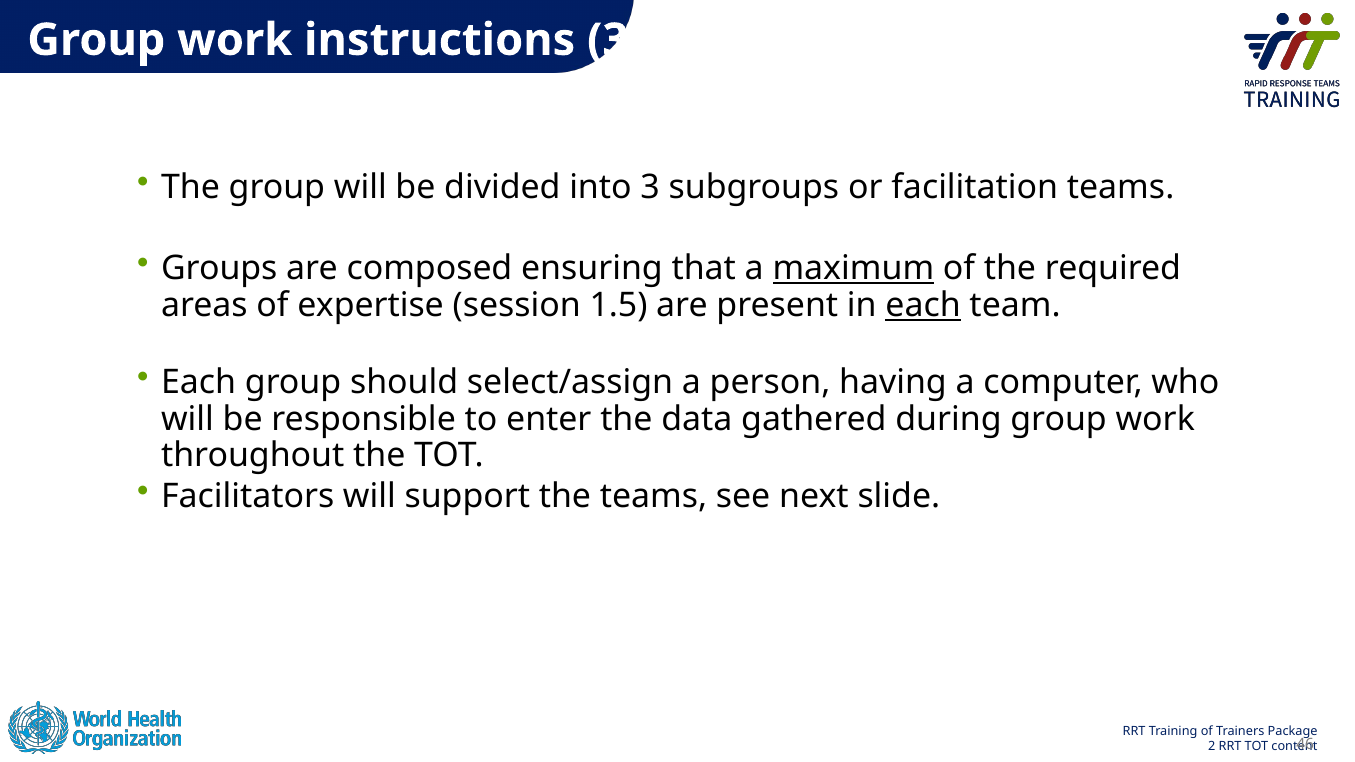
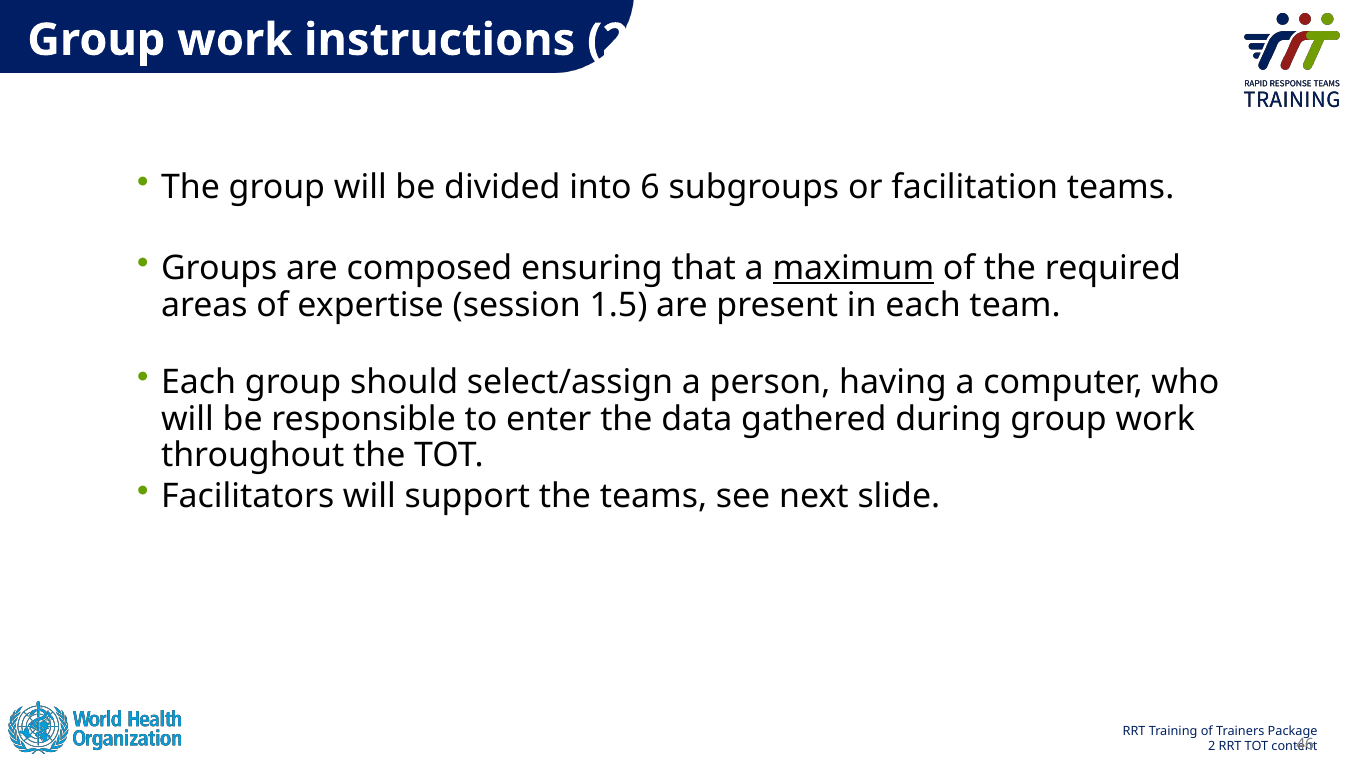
instructions 3: 3 -> 2
into 3: 3 -> 6
each at (923, 305) underline: present -> none
